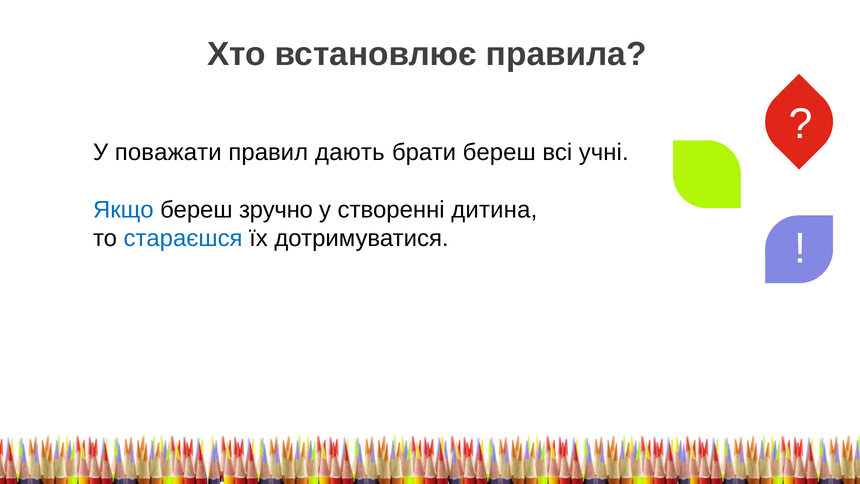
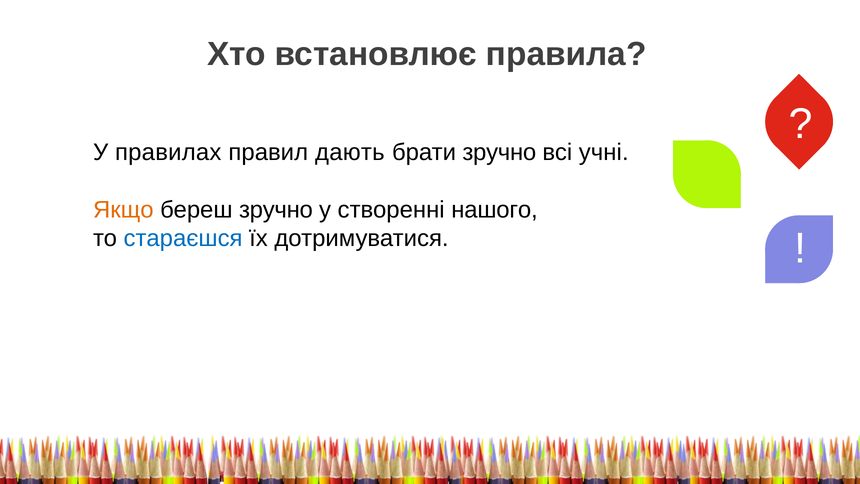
поважати: поважати -> правилах
брати береш: береш -> зручно
Якщо colour: blue -> orange
дитина: дитина -> нашого
